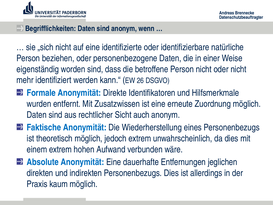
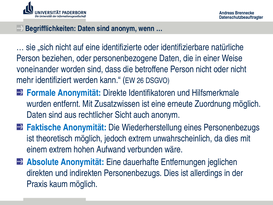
eigenständig: eigenständig -> voneinander
